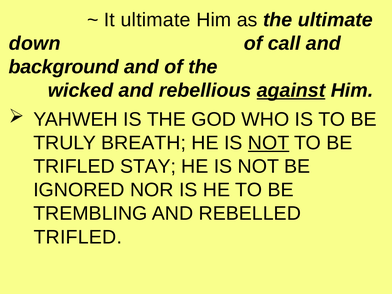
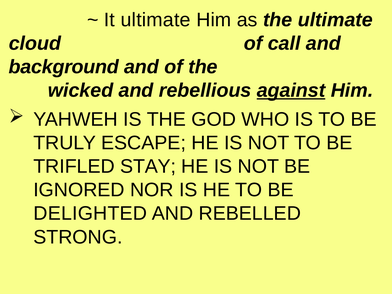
down: down -> cloud
BREATH: BREATH -> ESCAPE
NOT at (269, 143) underline: present -> none
TREMBLING: TREMBLING -> DELIGHTED
TRIFLED at (78, 237): TRIFLED -> STRONG
